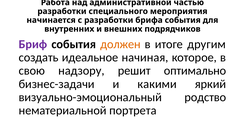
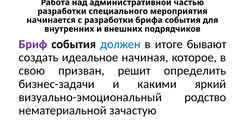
должен colour: orange -> blue
другим: другим -> бывают
надзору: надзору -> призван
оптимально: оптимально -> определить
портрета: портрета -> зачастую
